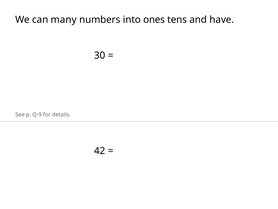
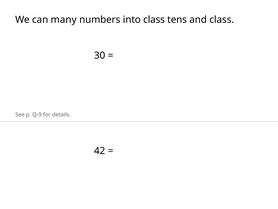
into ones: ones -> class
and have: have -> class
